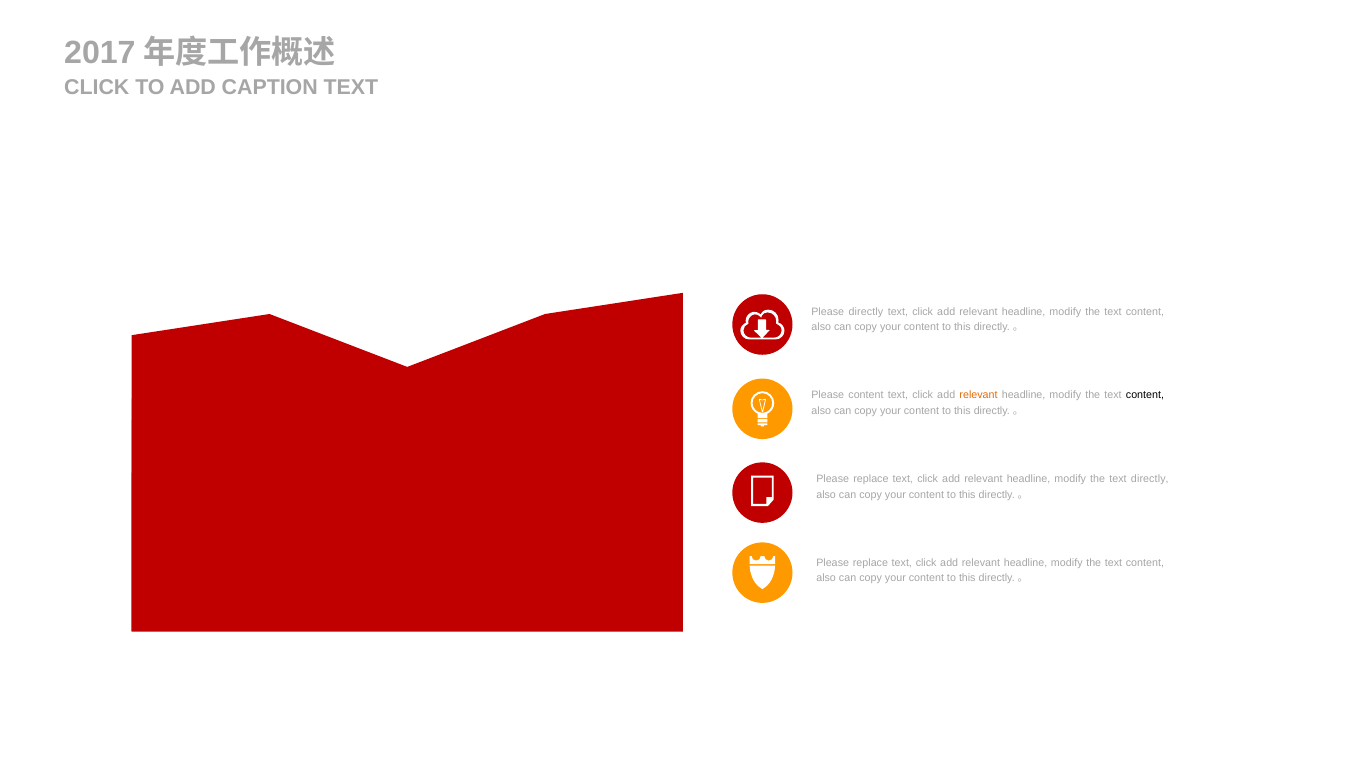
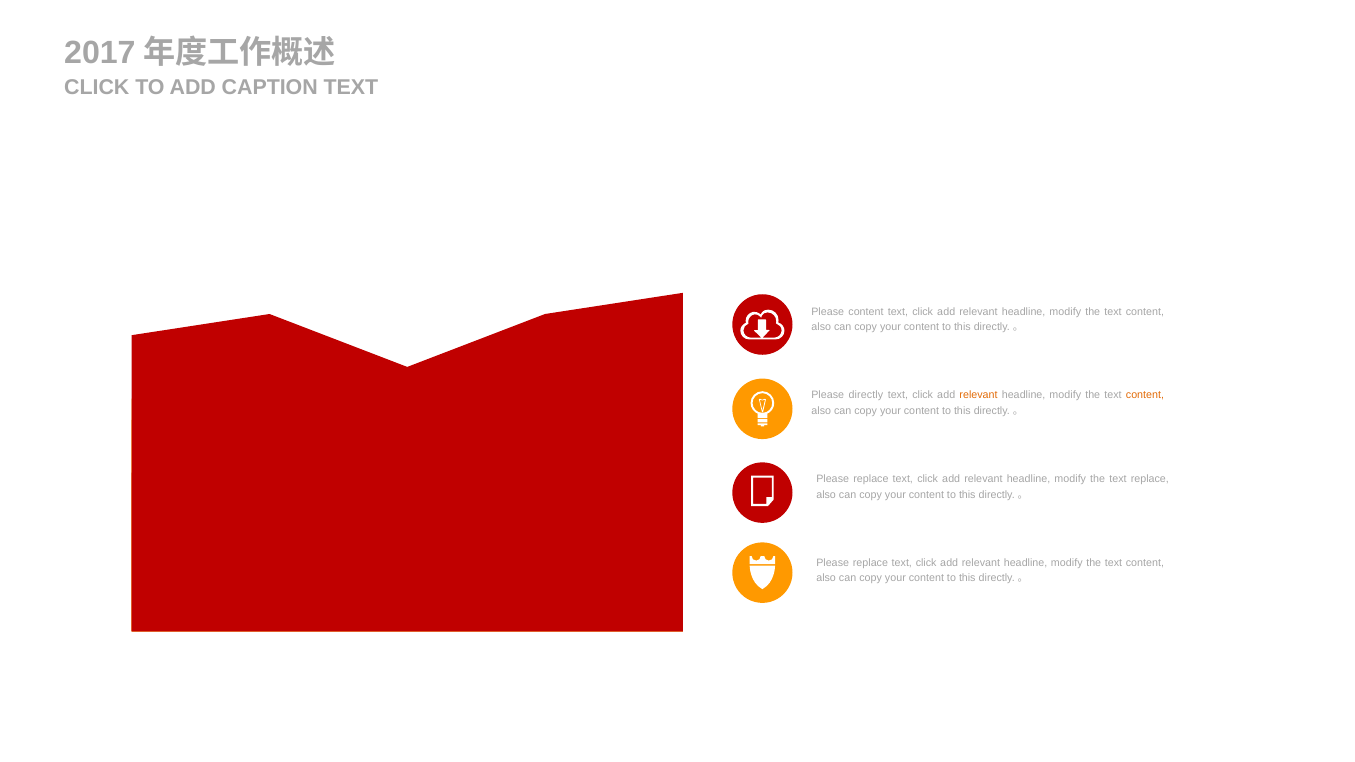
Please directly: directly -> content
Please content: content -> directly
content at (1145, 395) colour: black -> orange
text directly: directly -> replace
